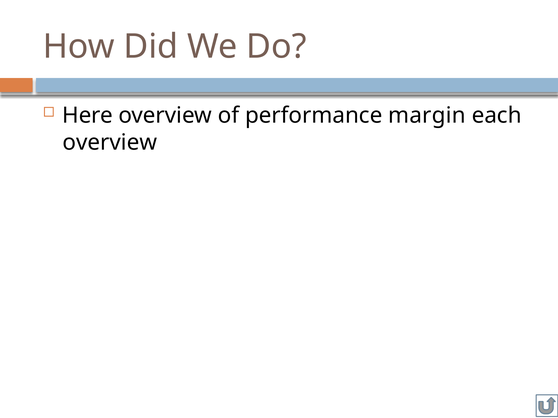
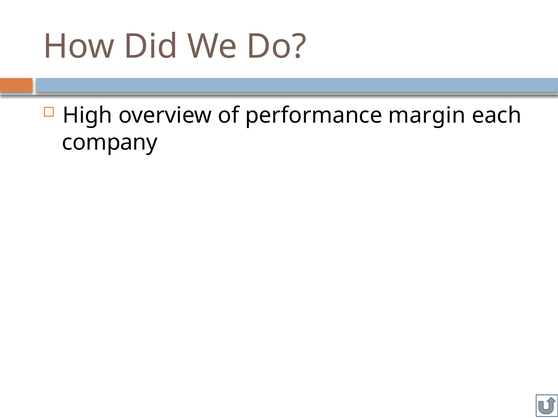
Here: Here -> High
overview at (110, 142): overview -> company
